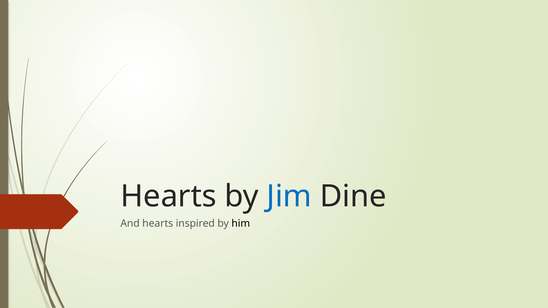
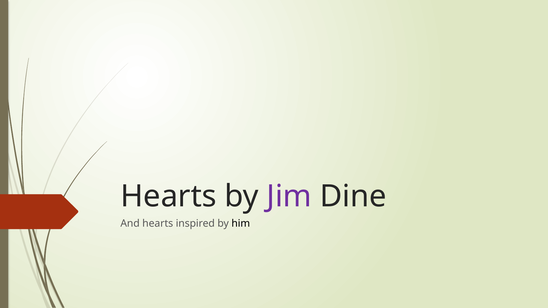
Jim colour: blue -> purple
